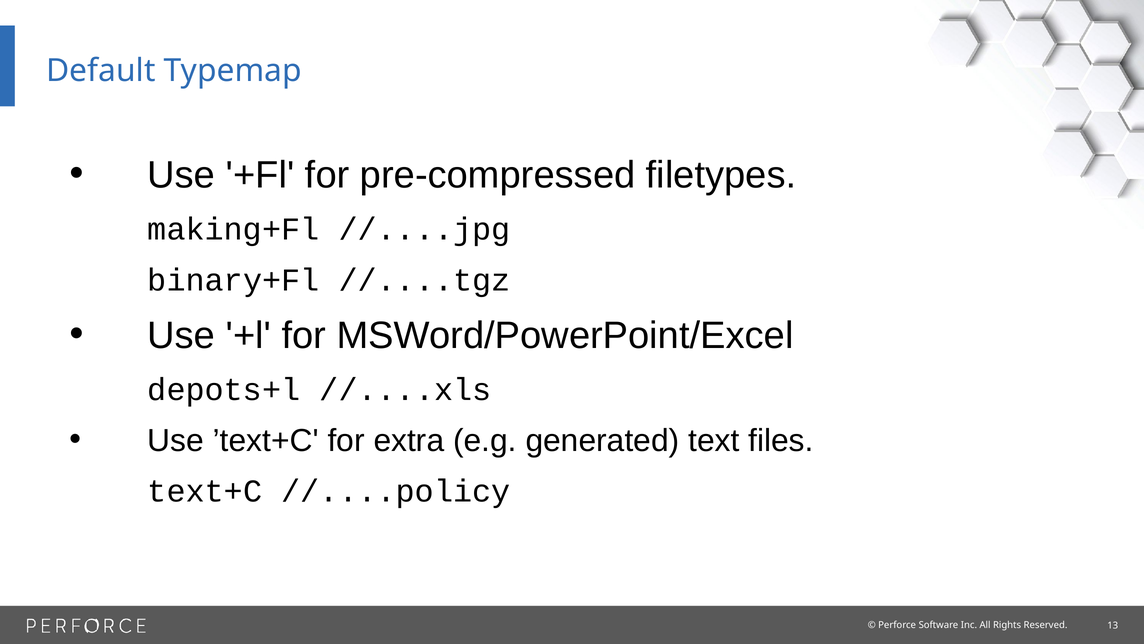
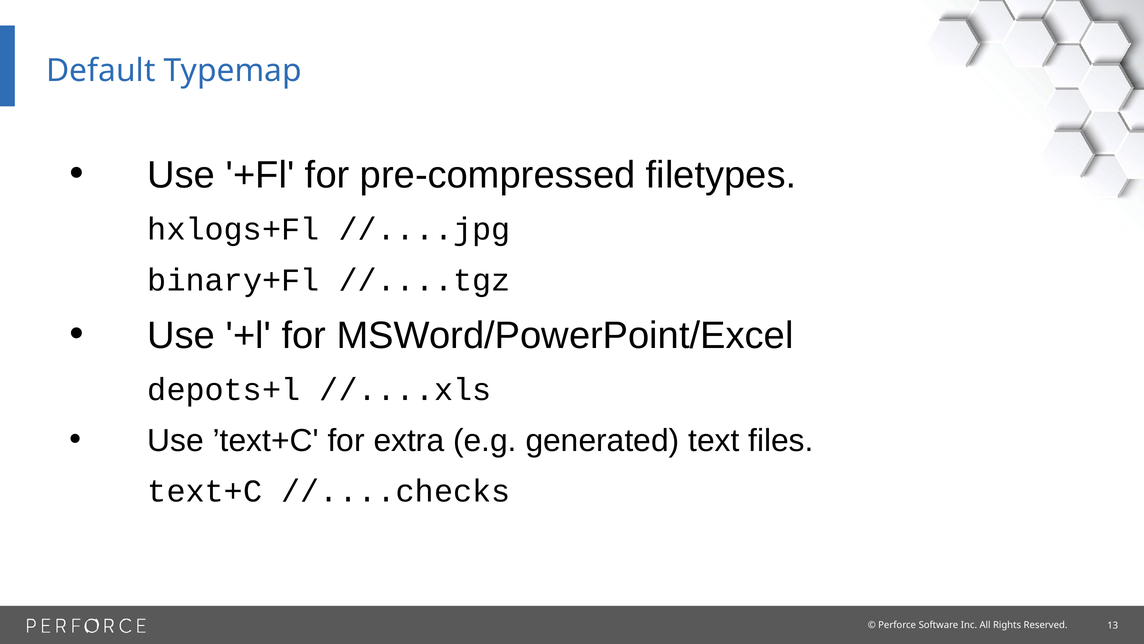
making+Fl: making+Fl -> hxlogs+Fl
//....policy: //....policy -> //....checks
